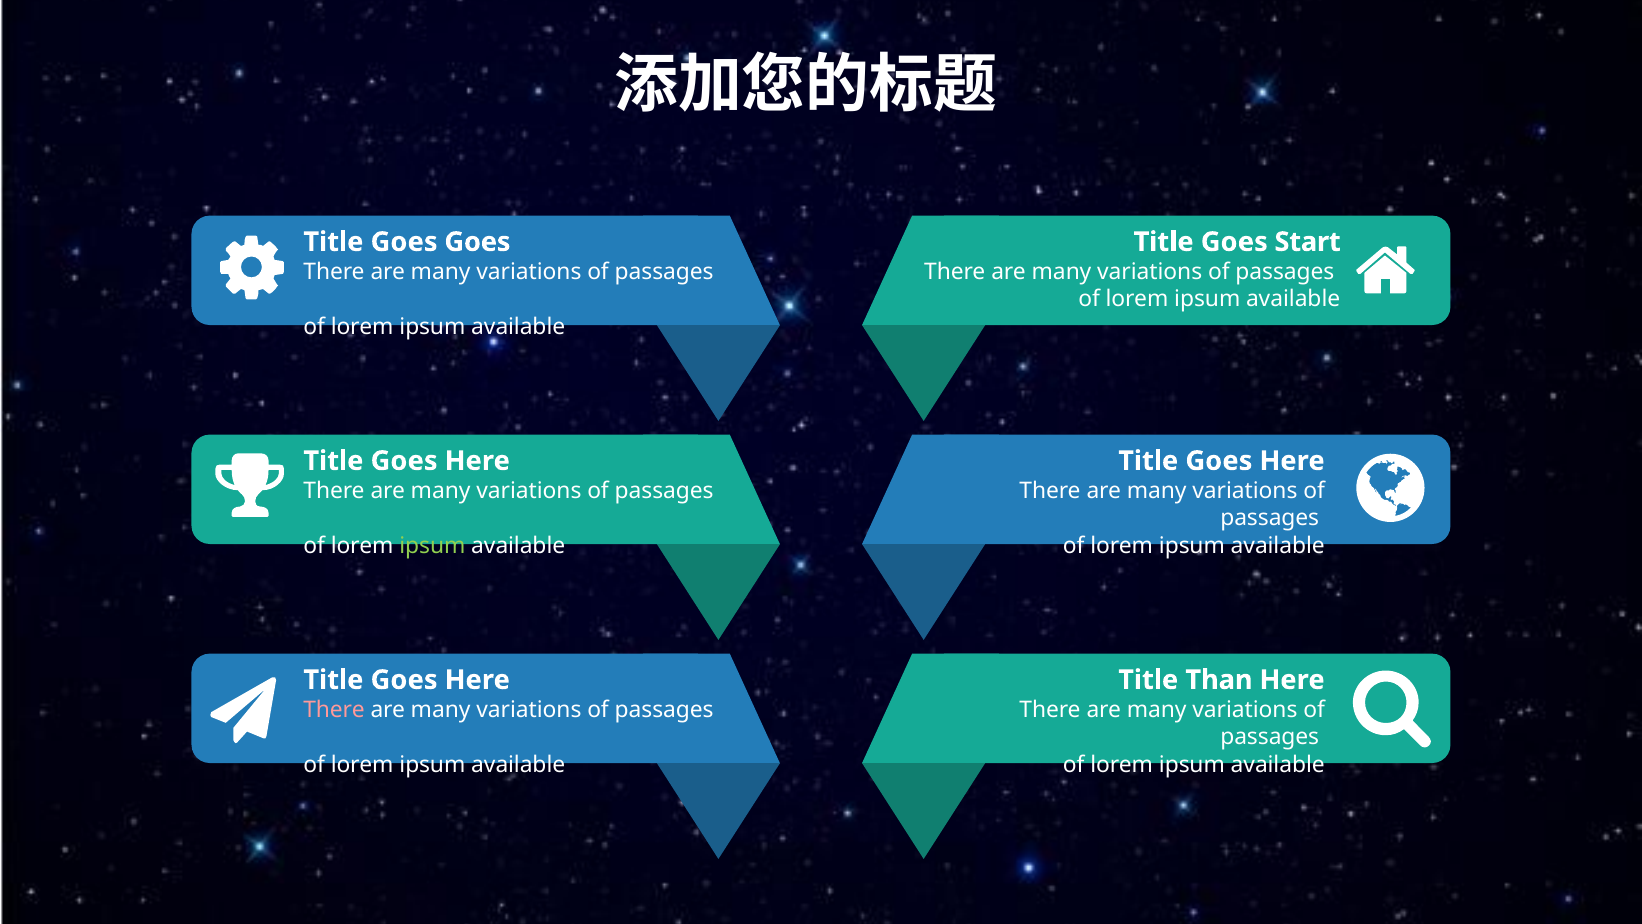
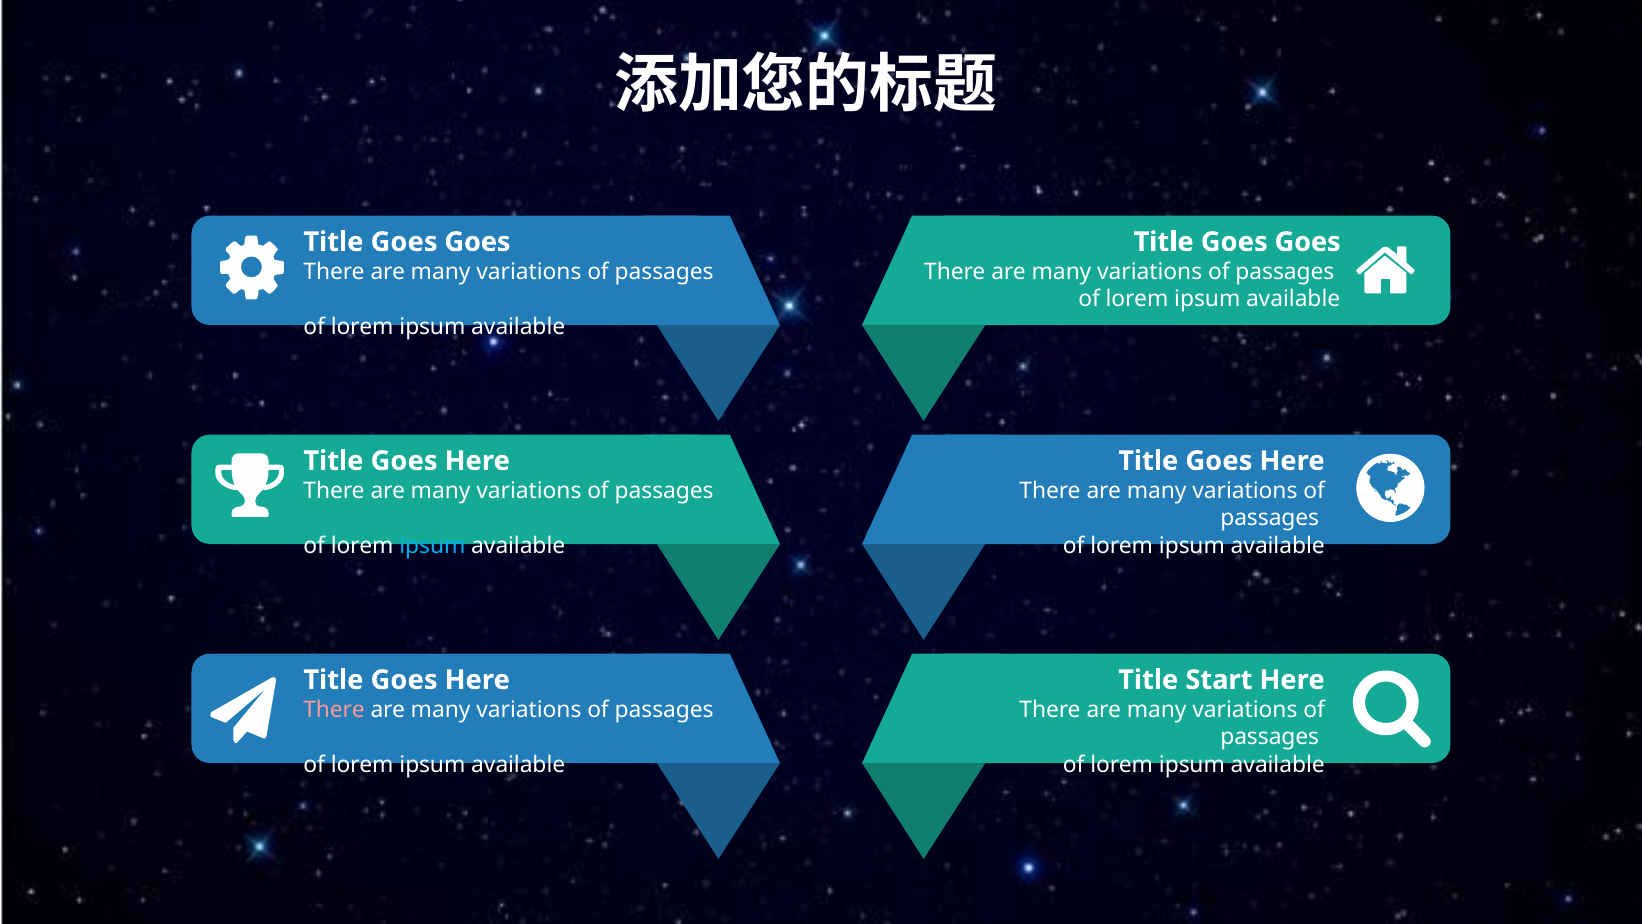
Start at (1308, 242): Start -> Goes
ipsum at (432, 545) colour: light green -> light blue
Than: Than -> Start
